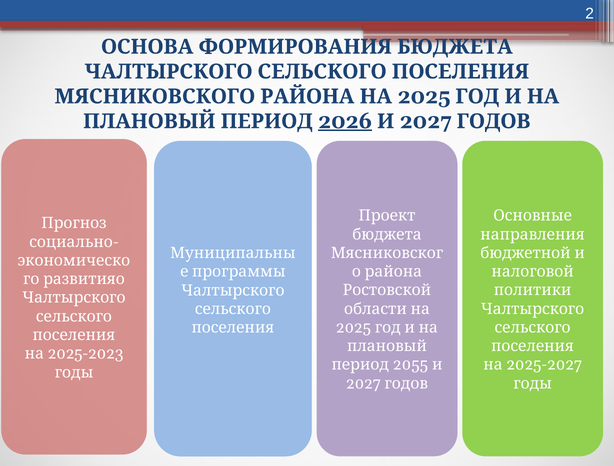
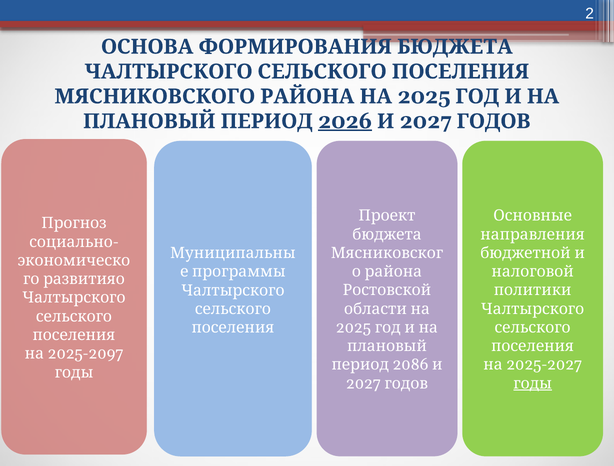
2025-2023: 2025-2023 -> 2025-2097
2055: 2055 -> 2086
годы at (533, 383) underline: none -> present
